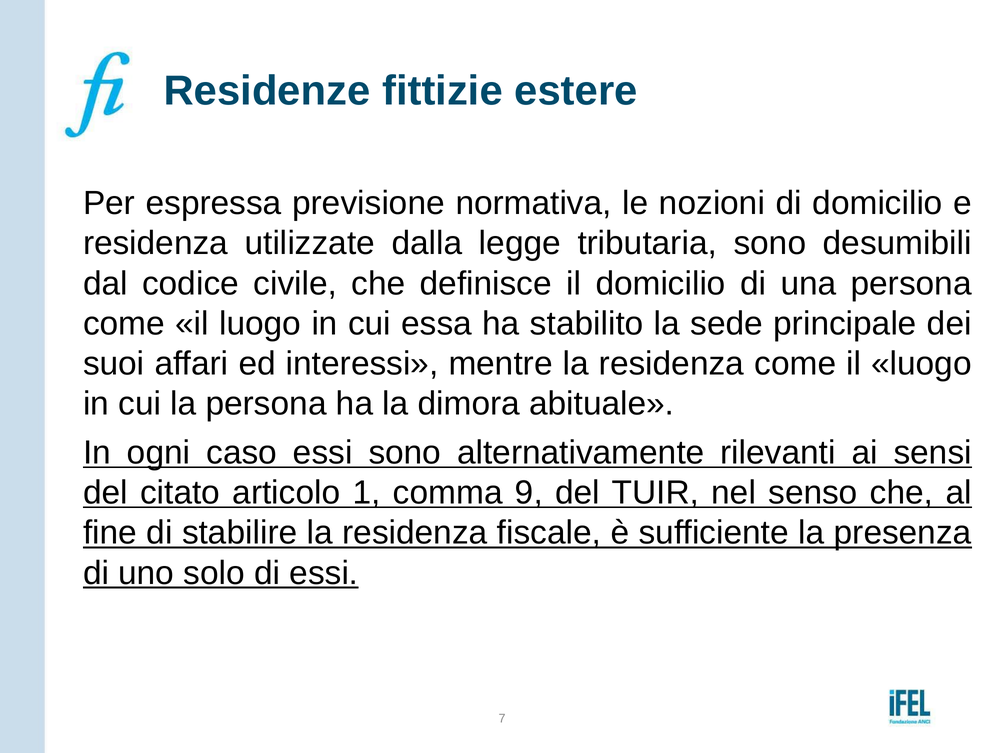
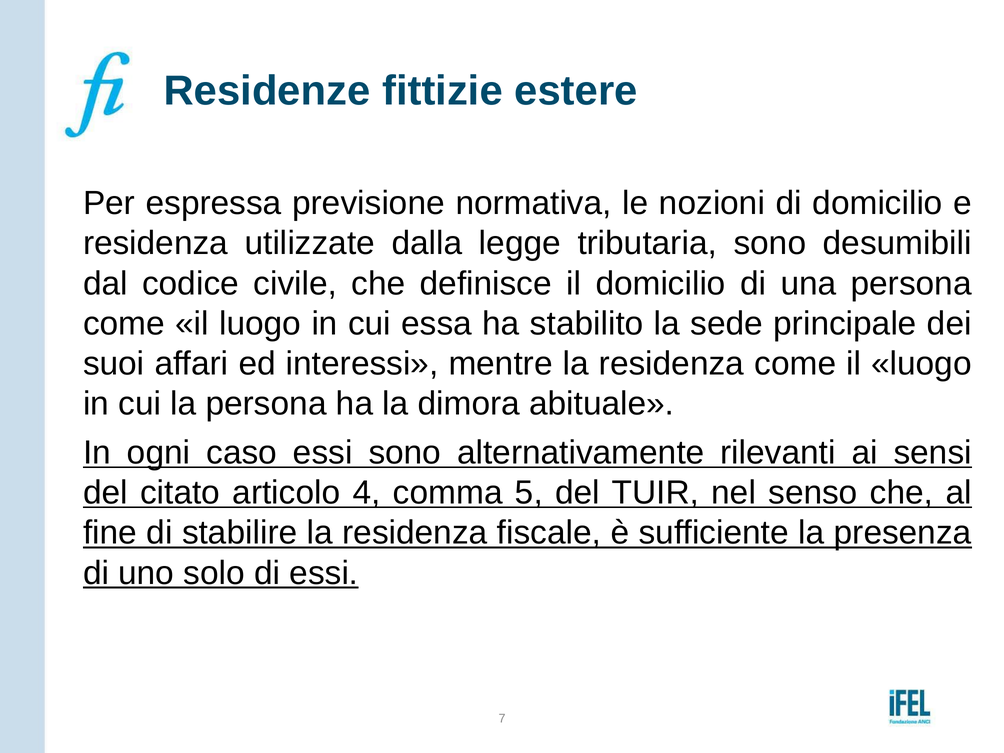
1: 1 -> 4
9: 9 -> 5
